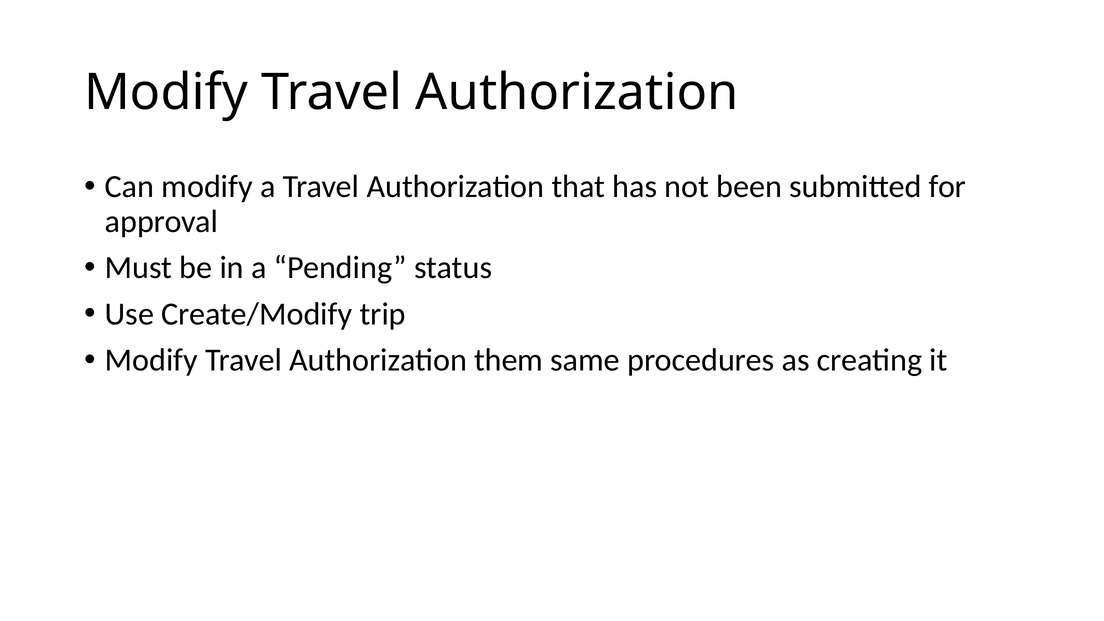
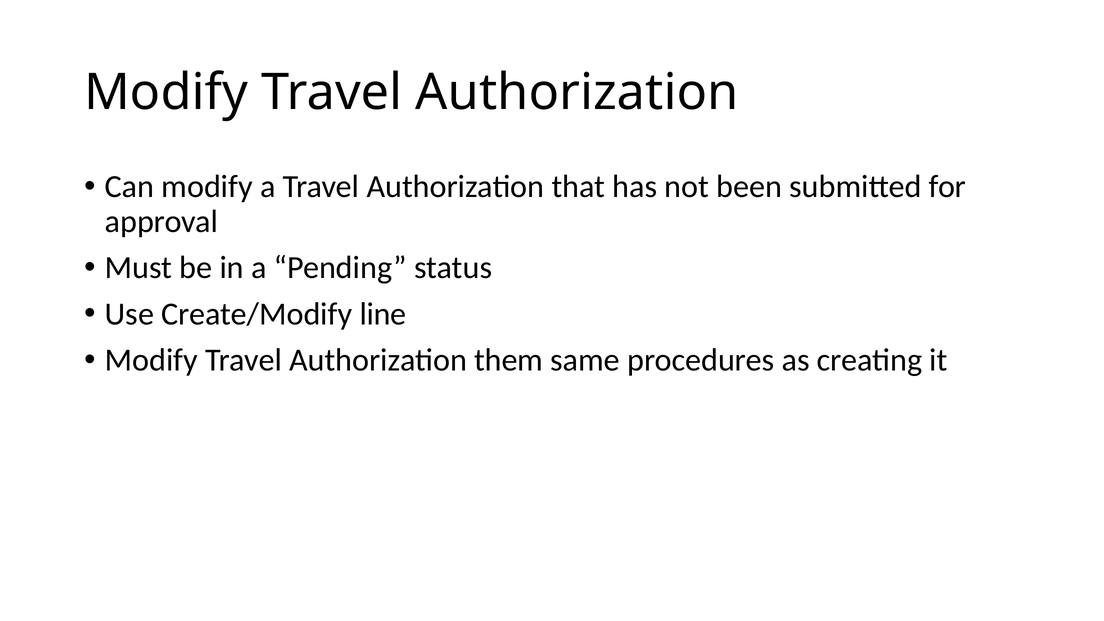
trip: trip -> line
